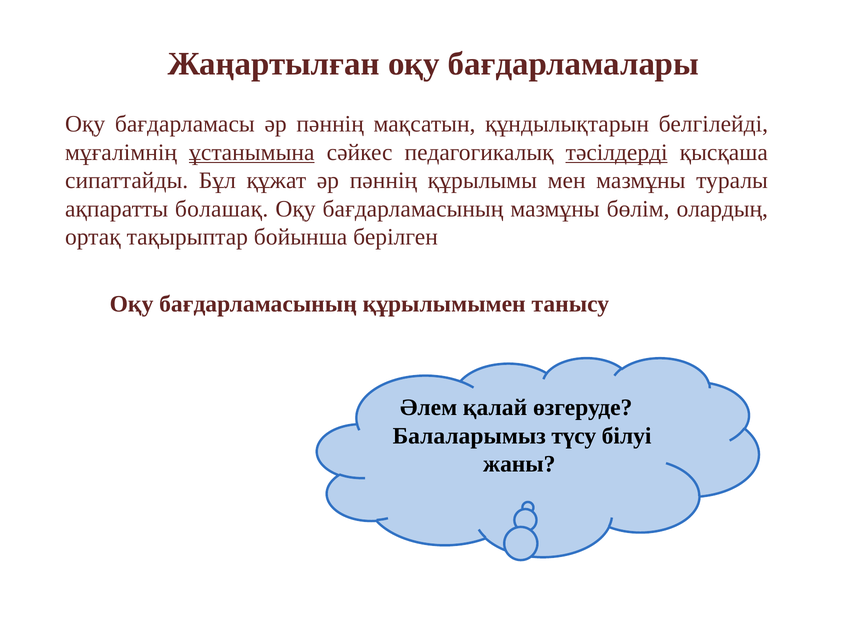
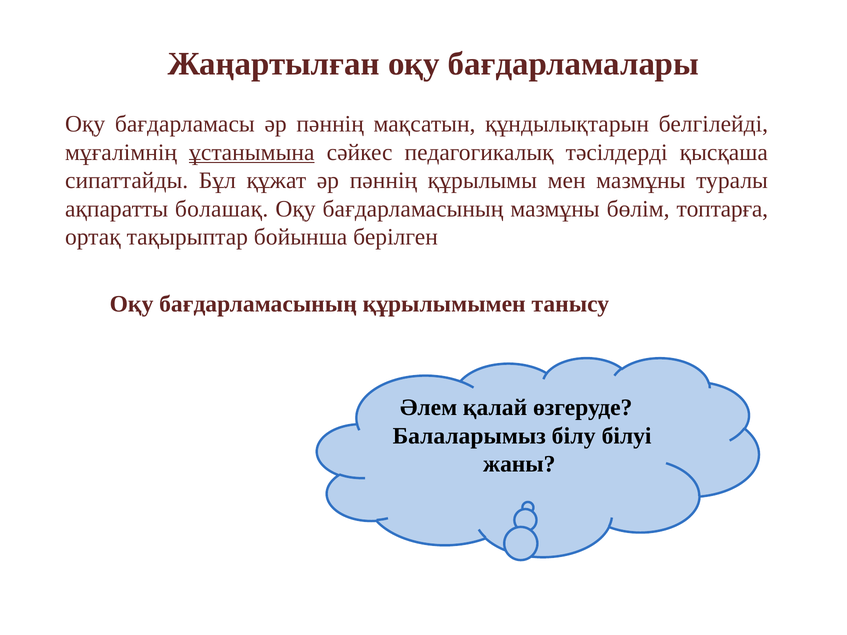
тәсілдерді underline: present -> none
олардың: олардың -> топтарға
түсу: түсу -> білу
